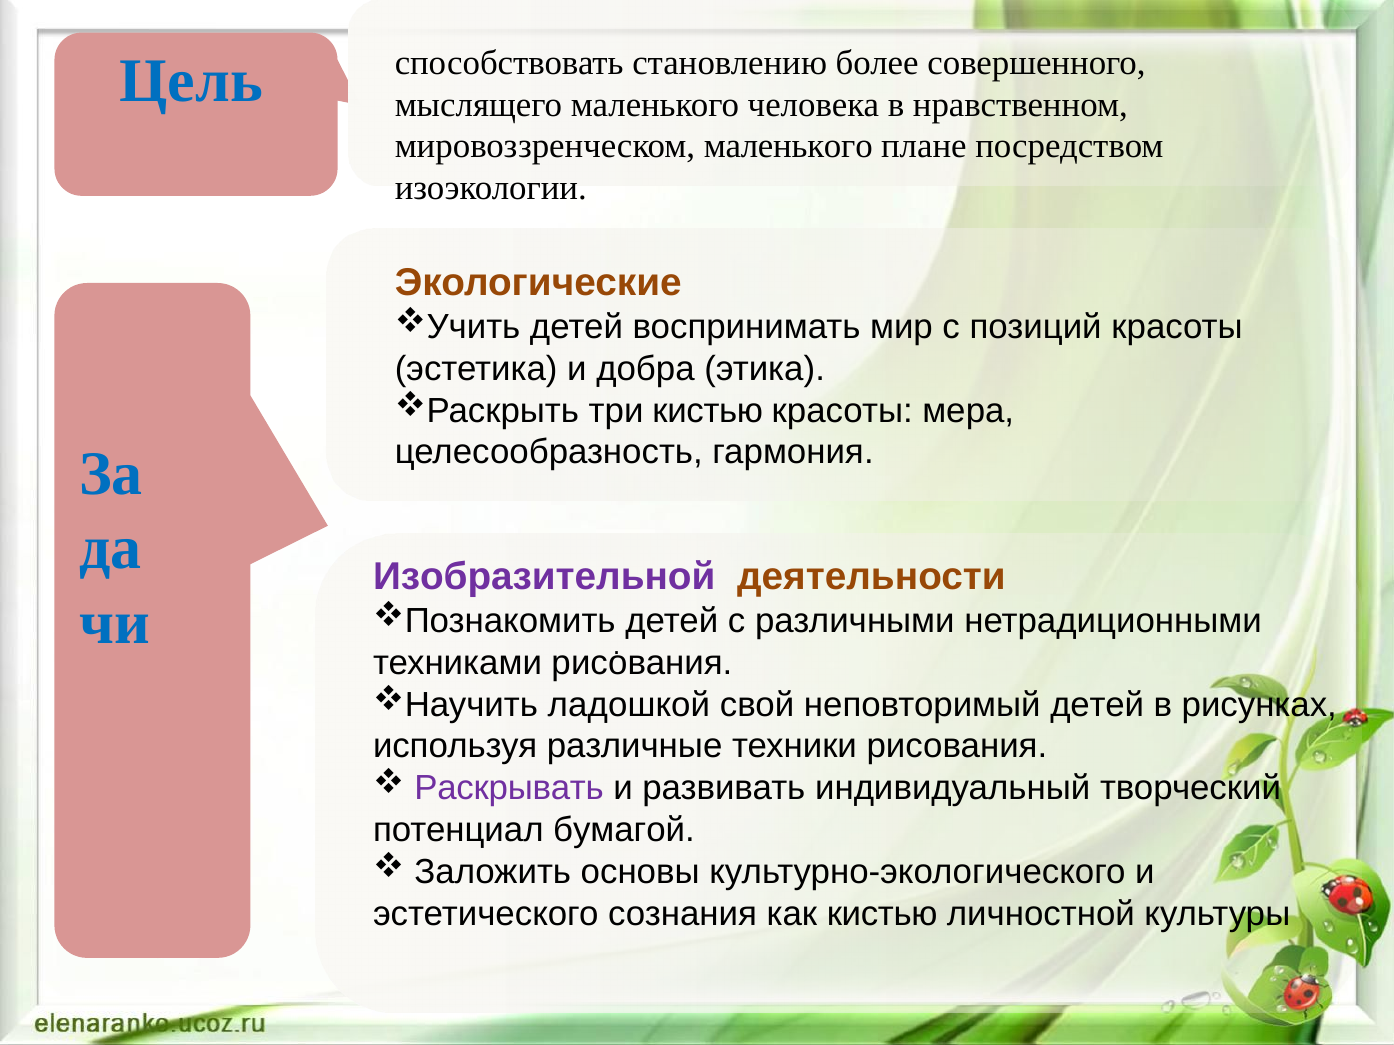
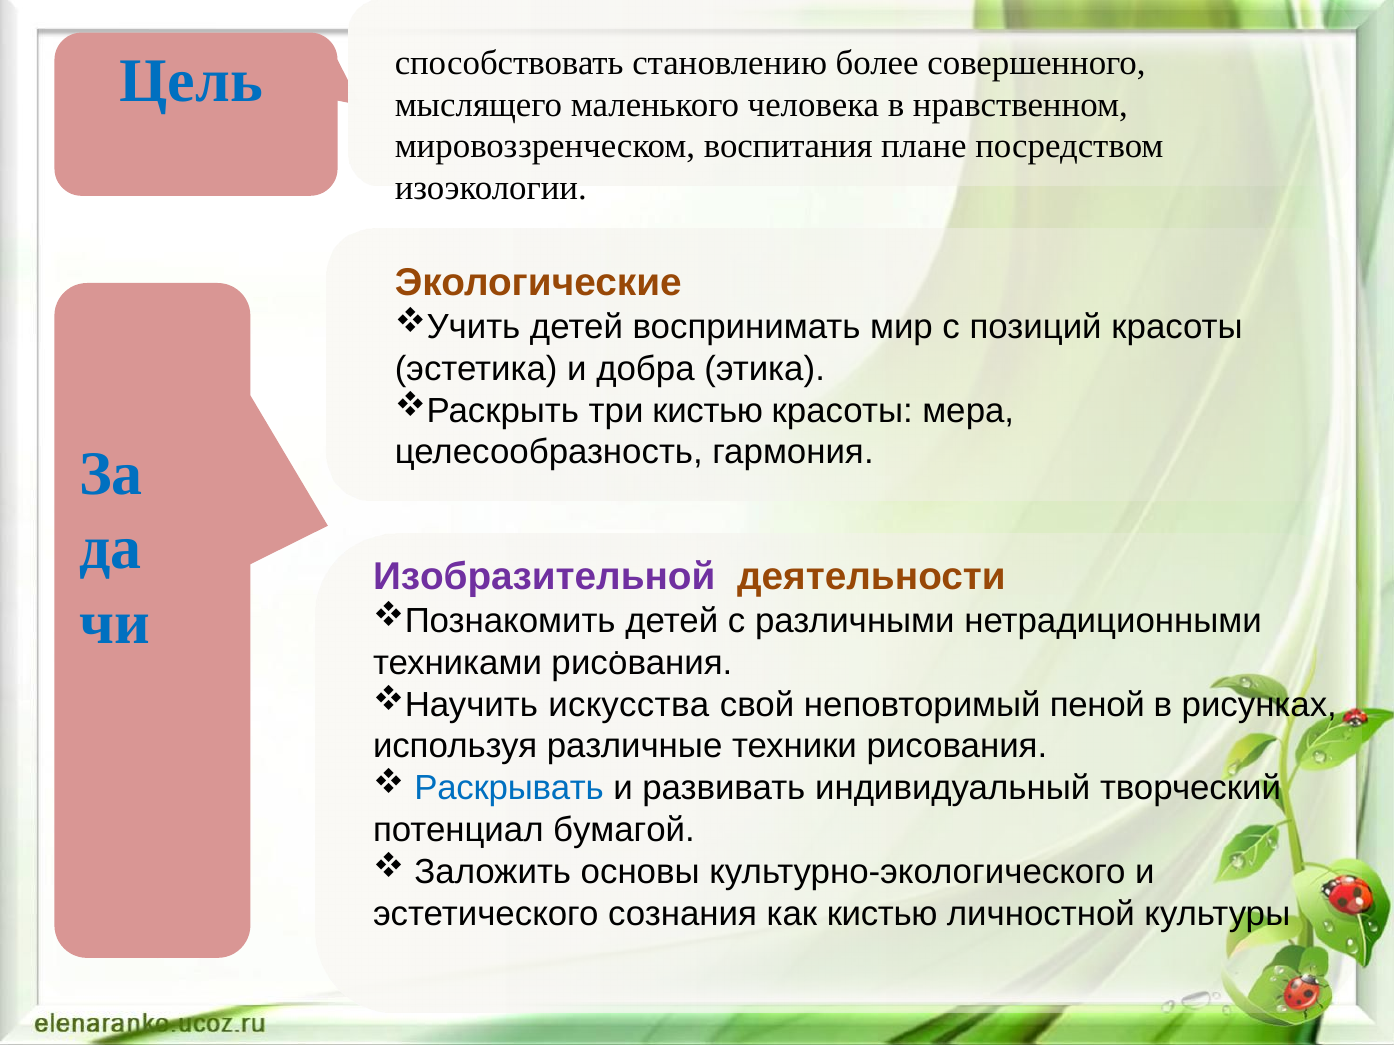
мировоззренческом маленького: маленького -> воспитания
ладошкой: ладошкой -> искусства
неповторимый детей: детей -> пеной
Раскрывать colour: purple -> blue
